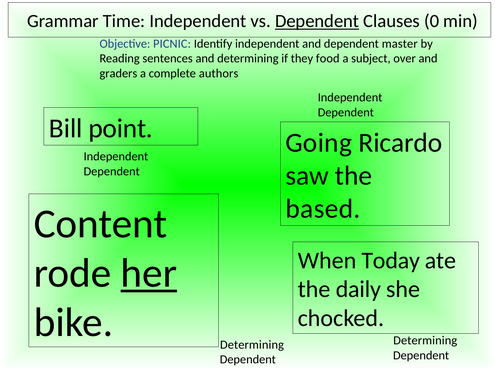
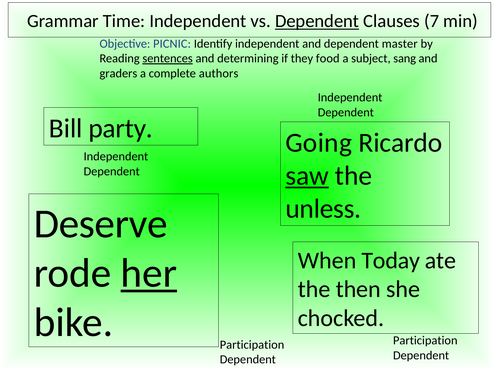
0: 0 -> 7
sentences underline: none -> present
over: over -> sang
point: point -> party
saw underline: none -> present
based: based -> unless
Content: Content -> Deserve
daily: daily -> then
bike Determining: Determining -> Participation
Determining at (425, 341): Determining -> Participation
